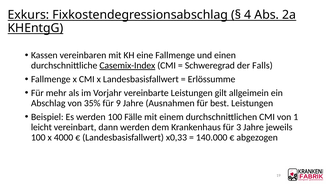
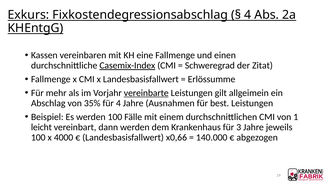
Falls: Falls -> Zitat
vereinbarte underline: none -> present
für 9: 9 -> 4
x0,33: x0,33 -> x0,66
